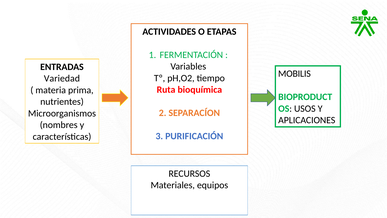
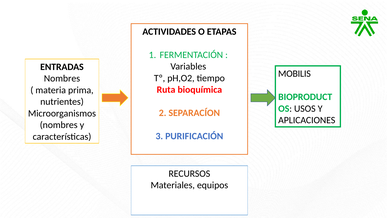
Variedad at (62, 78): Variedad -> Nombres
